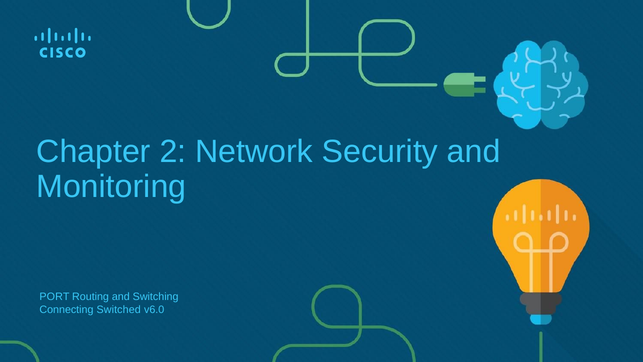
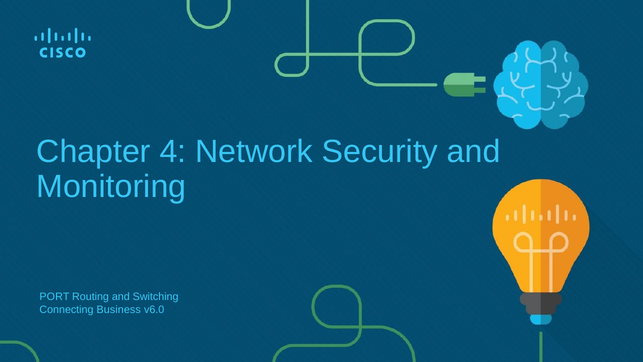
2: 2 -> 4
Switched: Switched -> Business
